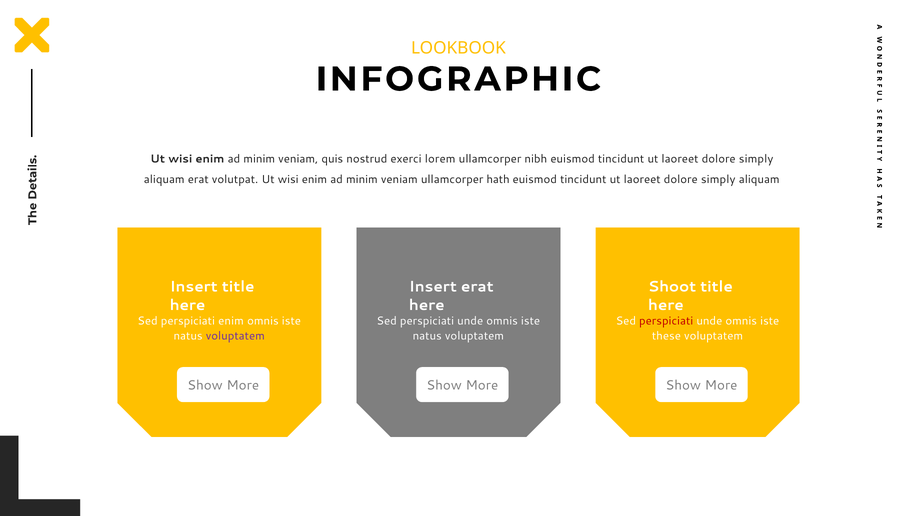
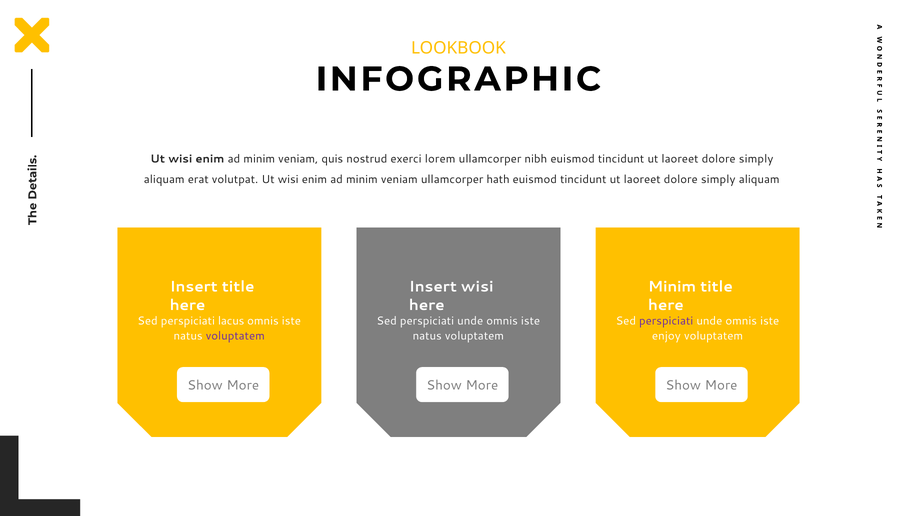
Insert erat: erat -> wisi
Shoot at (672, 287): Shoot -> Minim
perspiciati enim: enim -> lacus
perspiciati at (666, 321) colour: red -> purple
these: these -> enjoy
